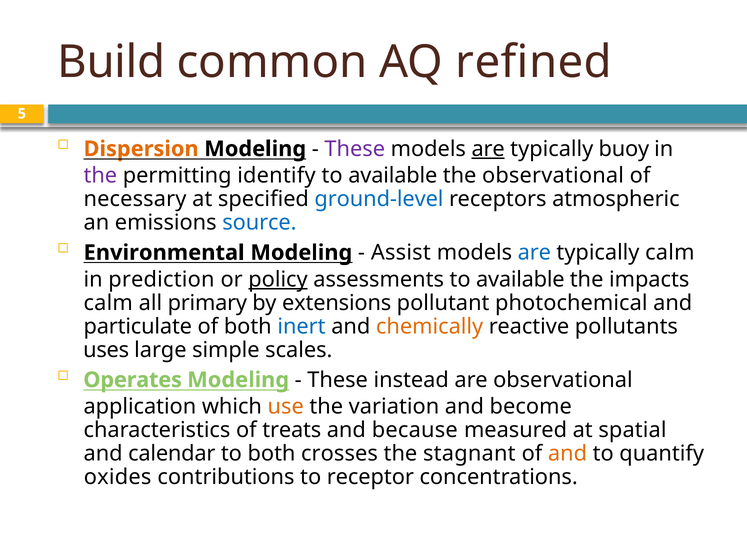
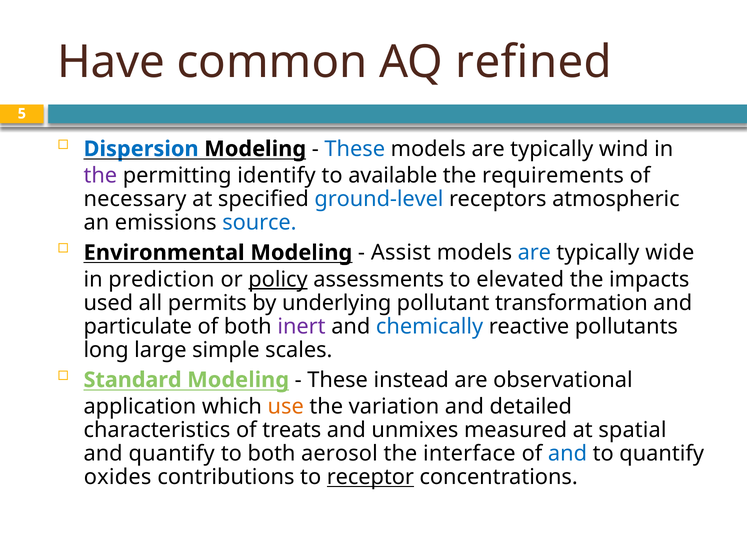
Build: Build -> Have
Dispersion colour: orange -> blue
These at (355, 149) colour: purple -> blue
are at (488, 149) underline: present -> none
buoy: buoy -> wind
the observational: observational -> requirements
typically calm: calm -> wide
assessments to available: available -> elevated
calm at (108, 303): calm -> used
primary: primary -> permits
extensions: extensions -> underlying
photochemical: photochemical -> transformation
inert colour: blue -> purple
chemically colour: orange -> blue
uses: uses -> long
Operates: Operates -> Standard
become: become -> detailed
because: because -> unmixes
and calendar: calendar -> quantify
crosses: crosses -> aerosol
stagnant: stagnant -> interface
and at (567, 454) colour: orange -> blue
receptor underline: none -> present
